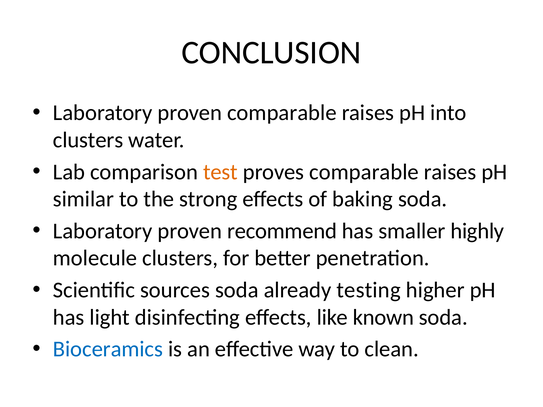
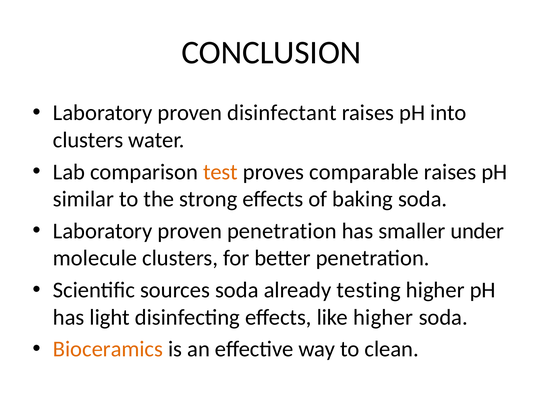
proven comparable: comparable -> disinfectant
proven recommend: recommend -> penetration
highly: highly -> under
like known: known -> higher
Bioceramics colour: blue -> orange
